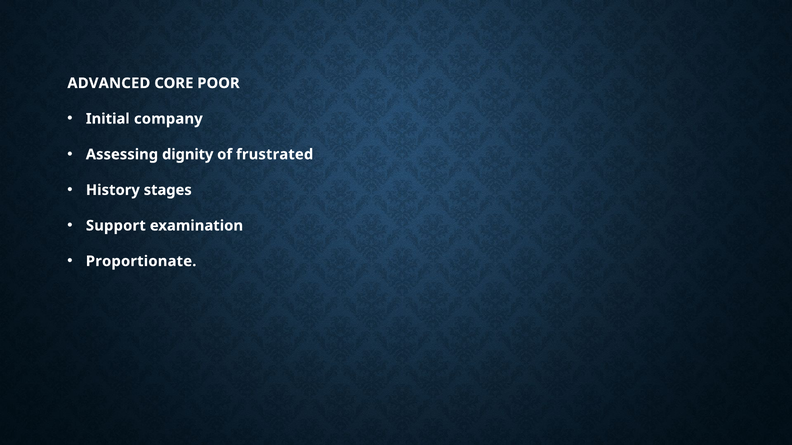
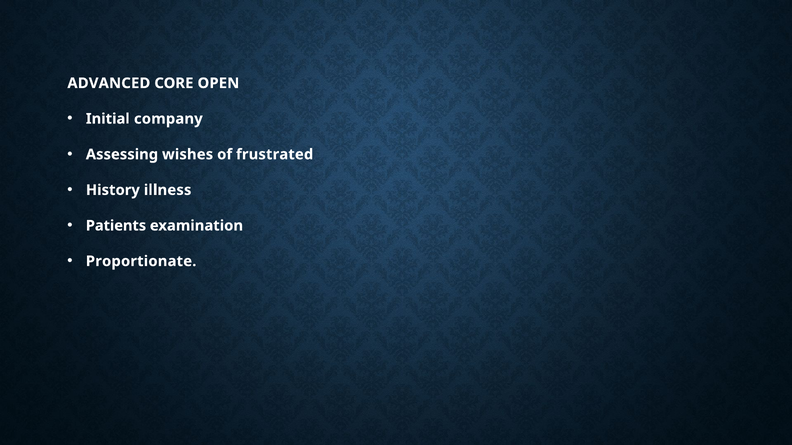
POOR: POOR -> OPEN
dignity: dignity -> wishes
stages: stages -> illness
Support: Support -> Patients
